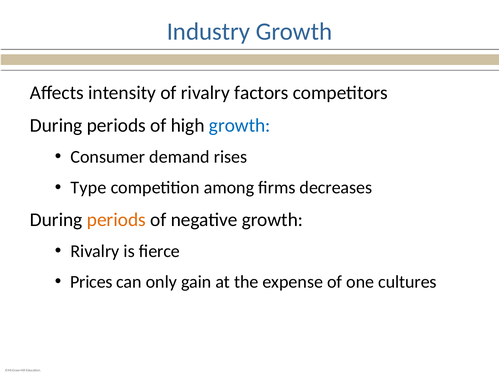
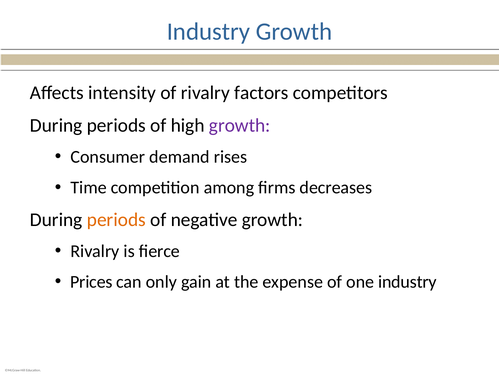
growth at (240, 126) colour: blue -> purple
Type: Type -> Time
one cultures: cultures -> industry
